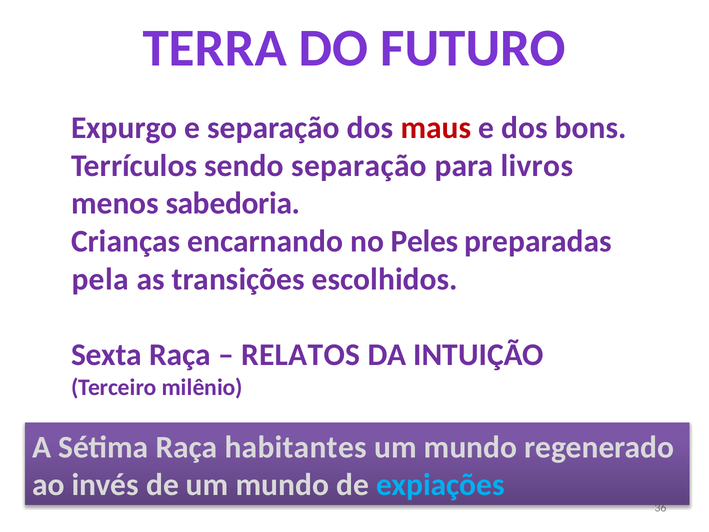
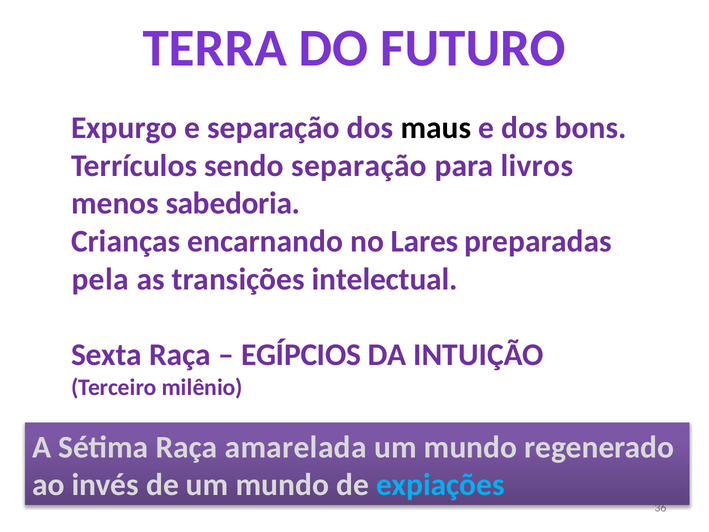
maus colour: red -> black
Peles: Peles -> Lares
escolhidos: escolhidos -> intelectual
RELATOS: RELATOS -> EGÍPCIOS
habitantes: habitantes -> amarelada
